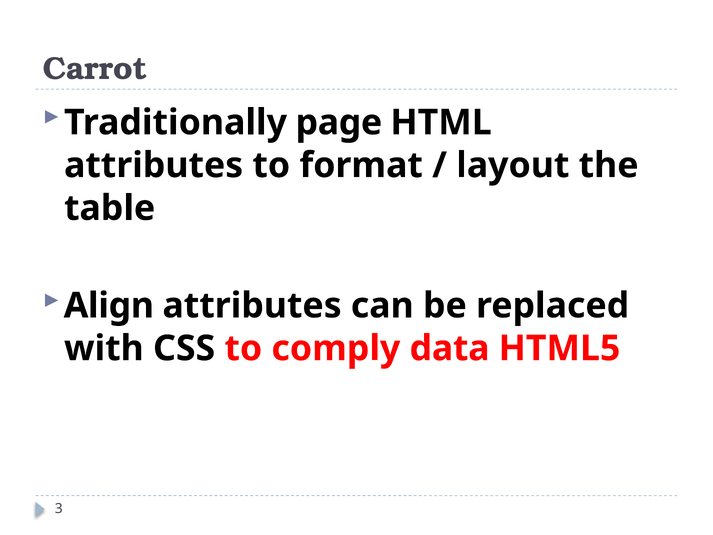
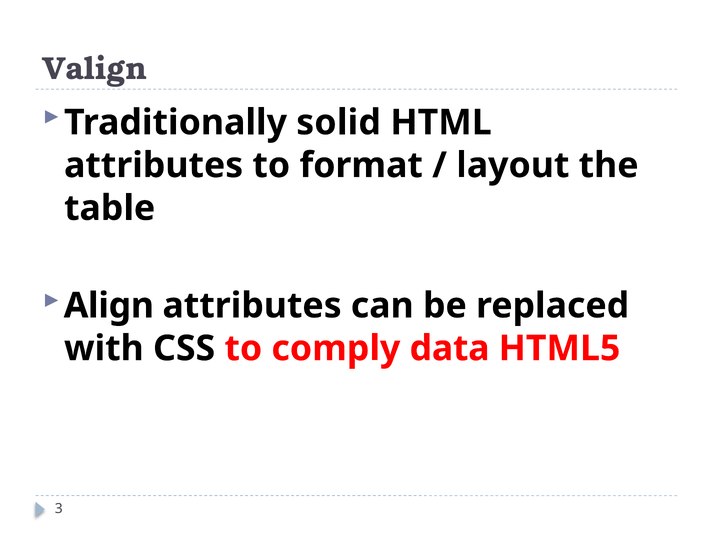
Carrot: Carrot -> Valign
page: page -> solid
